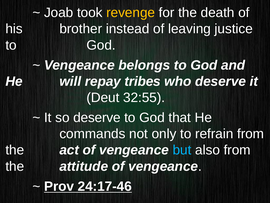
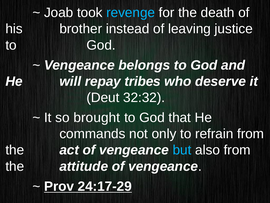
revenge colour: yellow -> light blue
32:55: 32:55 -> 32:32
so deserve: deserve -> brought
24:17-46: 24:17-46 -> 24:17-29
